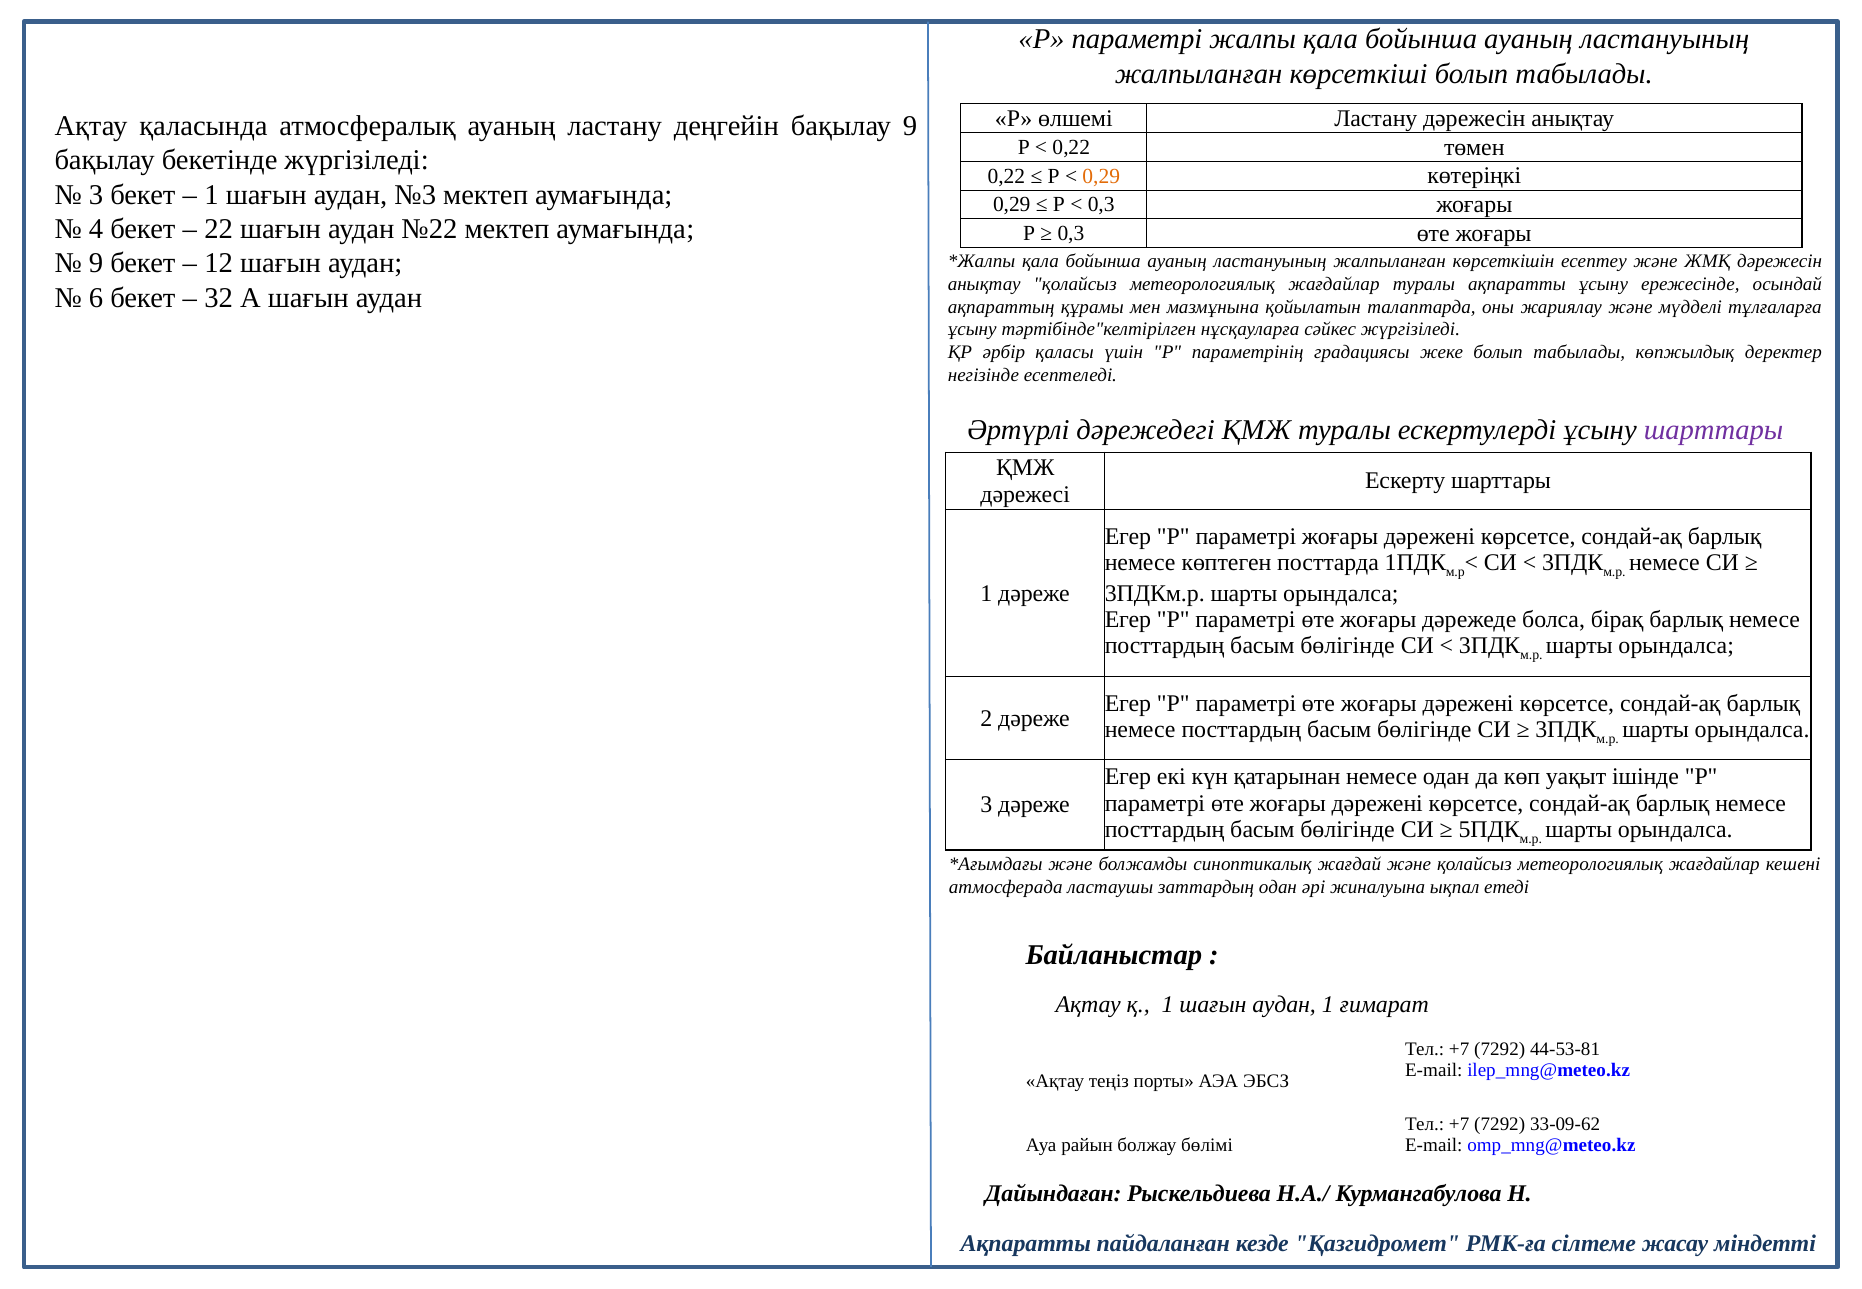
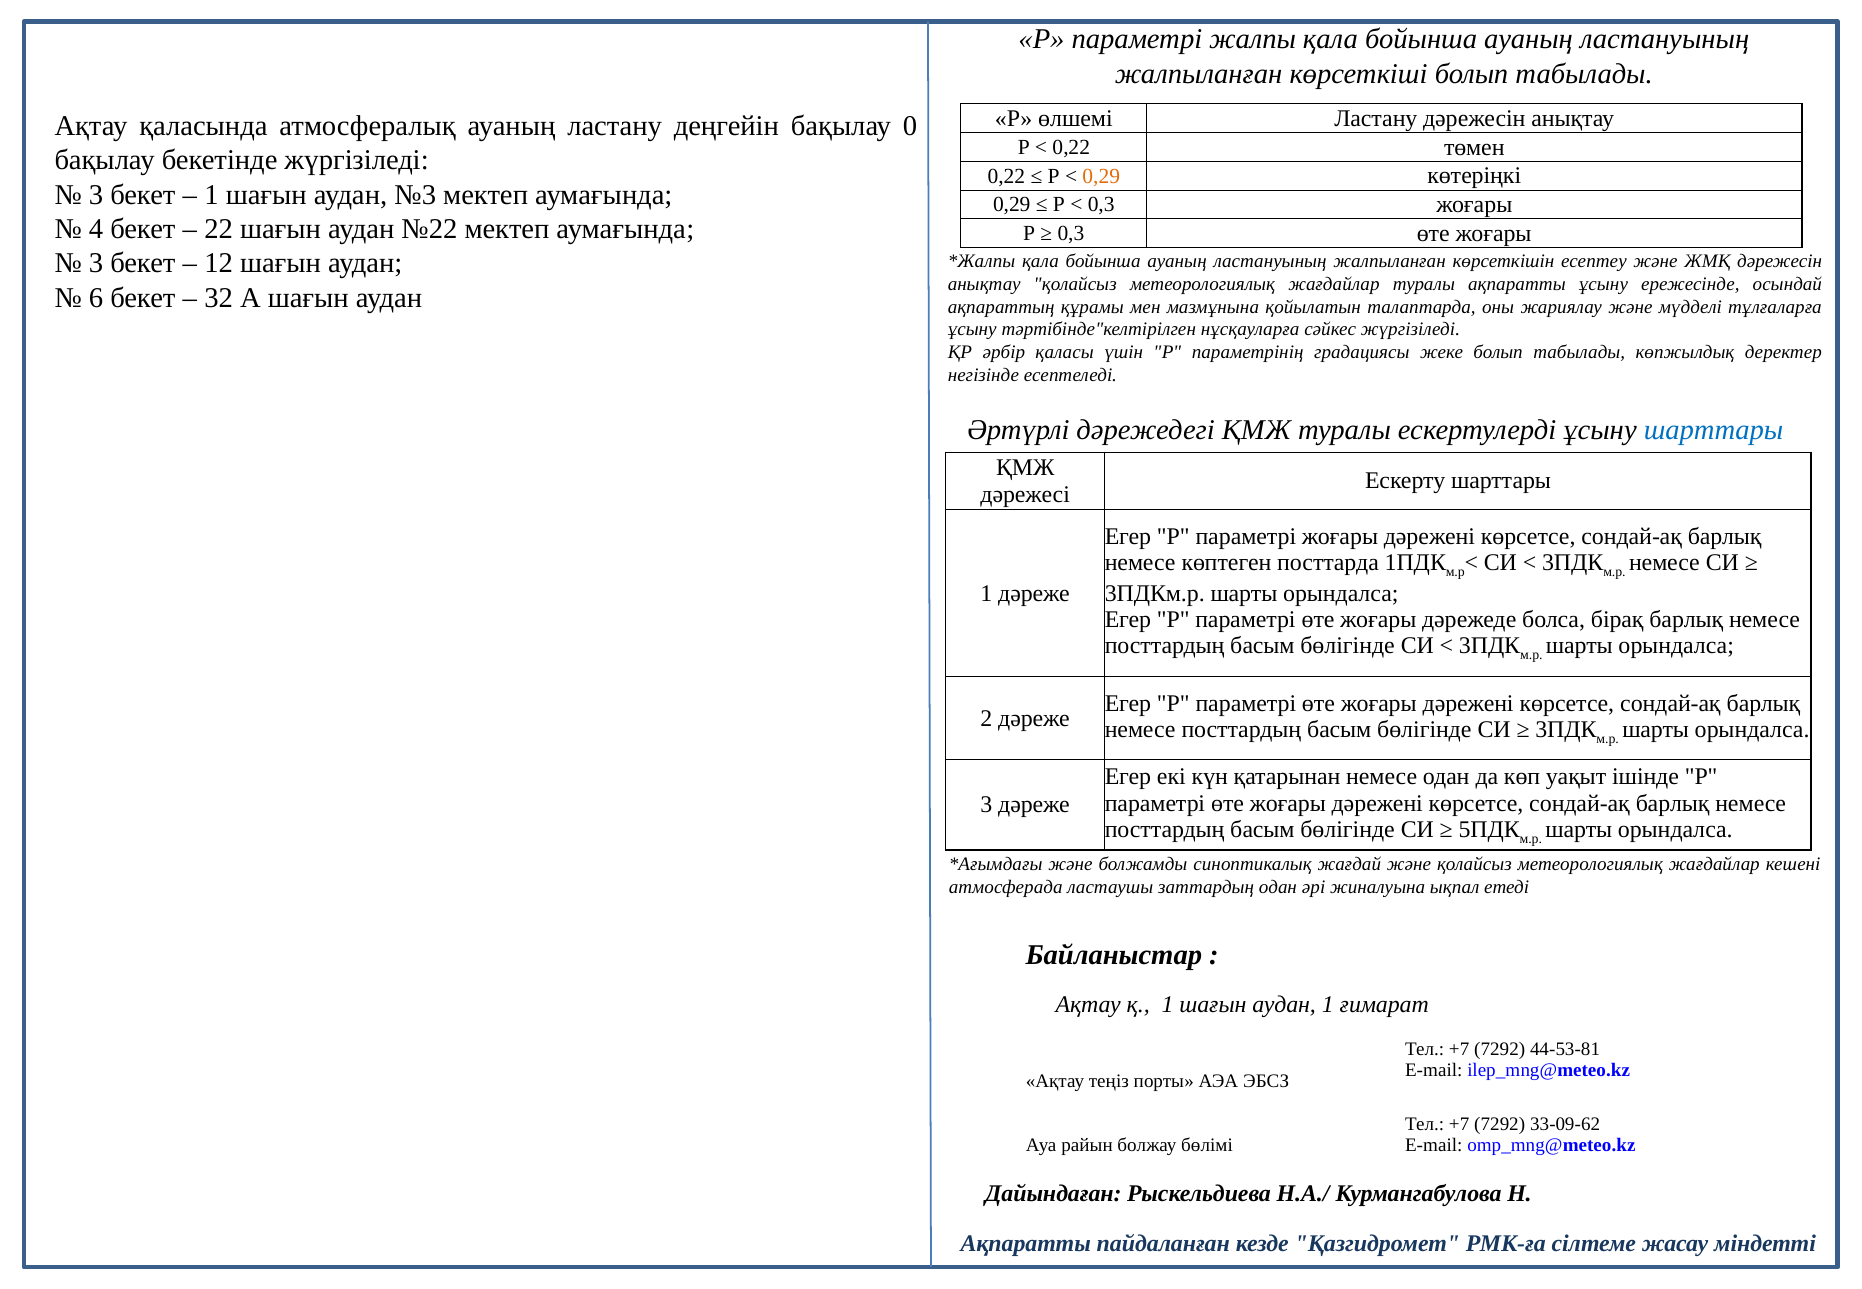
бақылау 9: 9 -> 0
9 at (96, 264): 9 -> 3
шарттары at (1714, 430) colour: purple -> blue
